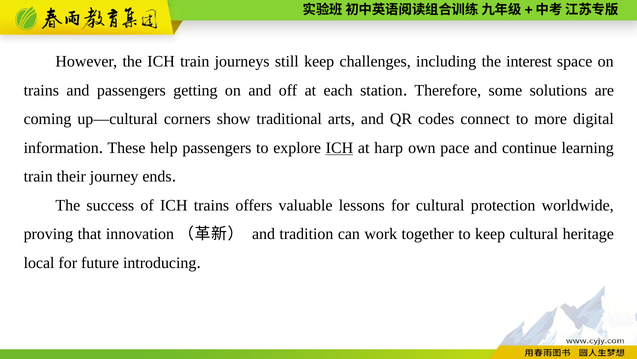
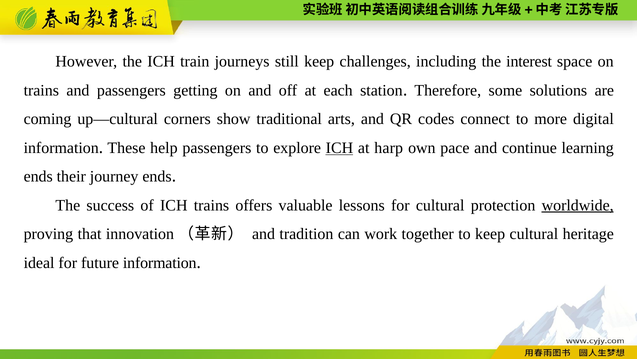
train at (38, 176): train -> ends
worldwide underline: none -> present
local: local -> ideal
future introducing: introducing -> information
